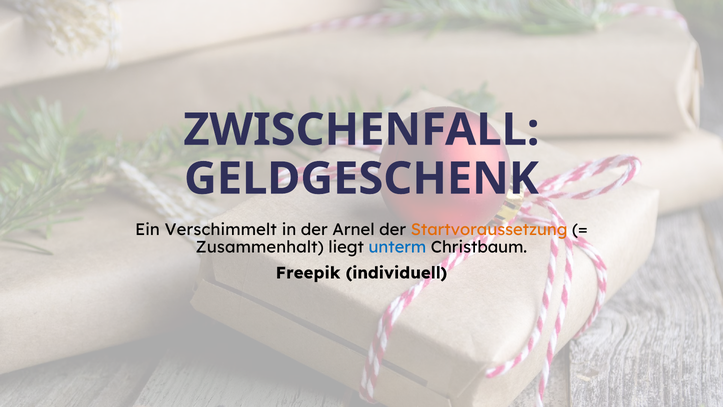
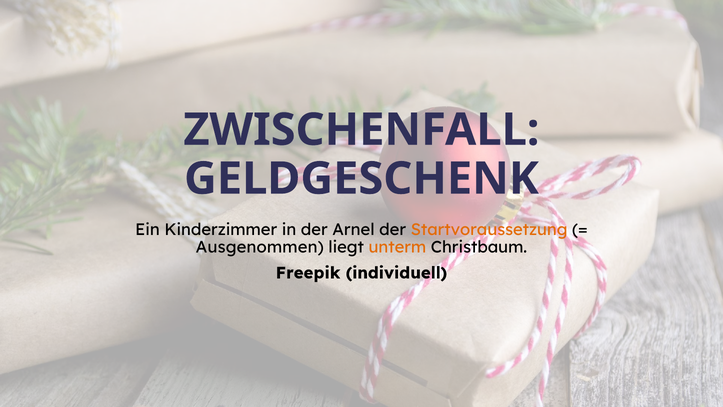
Verschimmelt: Verschimmelt -> Kinderzimmer
Zusammenhalt: Zusammenhalt -> Ausgenommen
unterm colour: blue -> orange
